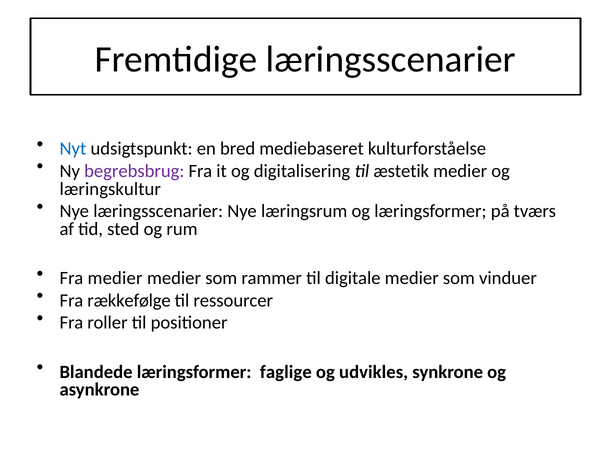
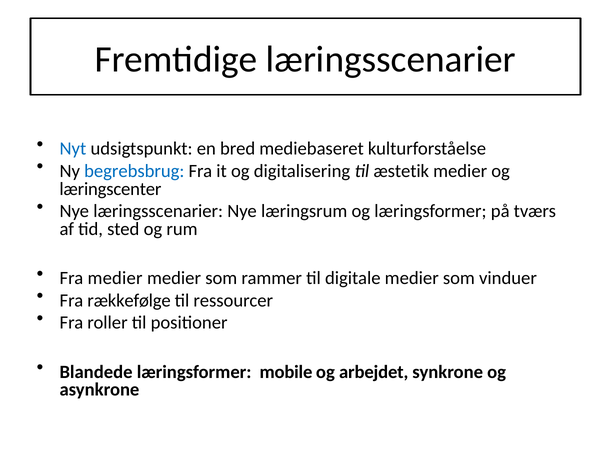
begrebsbrug colour: purple -> blue
læringskultur: læringskultur -> læringscenter
faglige: faglige -> mobile
udvikles: udvikles -> arbejdet
